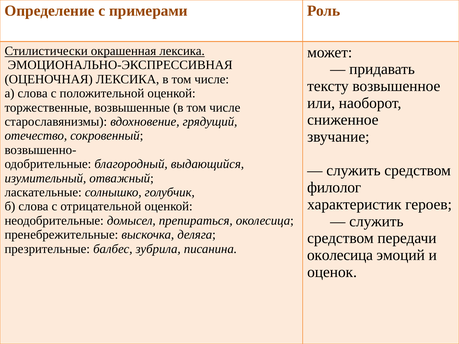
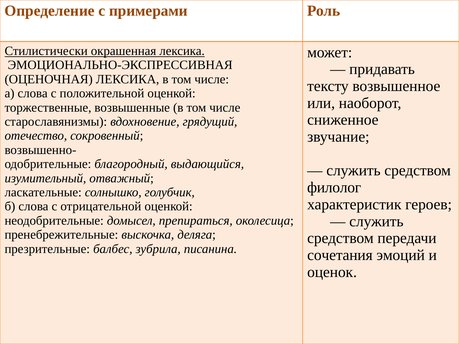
околесица at (340, 255): околесица -> сочетания
